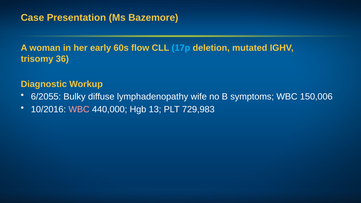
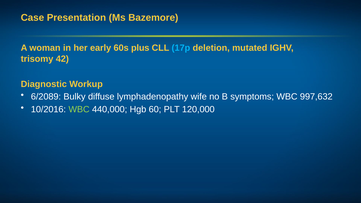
flow: flow -> plus
36: 36 -> 42
6/2055: 6/2055 -> 6/2089
150,006: 150,006 -> 997,632
WBC at (79, 109) colour: pink -> light green
13: 13 -> 60
729,983: 729,983 -> 120,000
